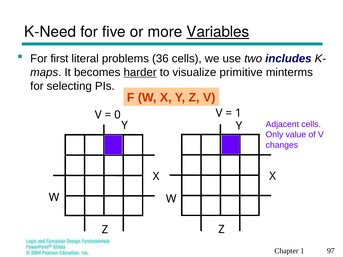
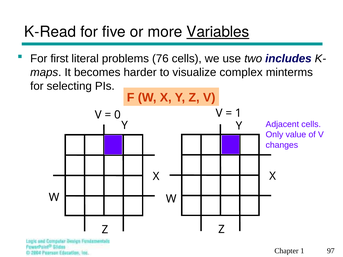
K-Need: K-Need -> K-Read
36: 36 -> 76
harder underline: present -> none
primitive: primitive -> complex
